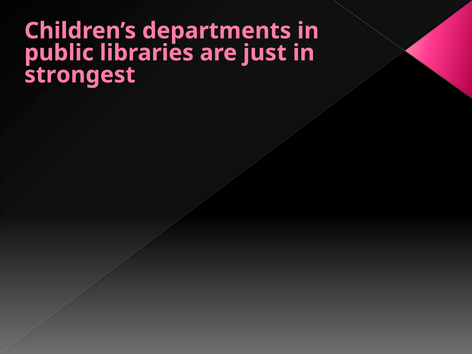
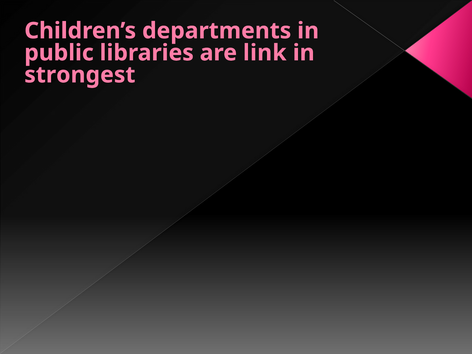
just: just -> link
